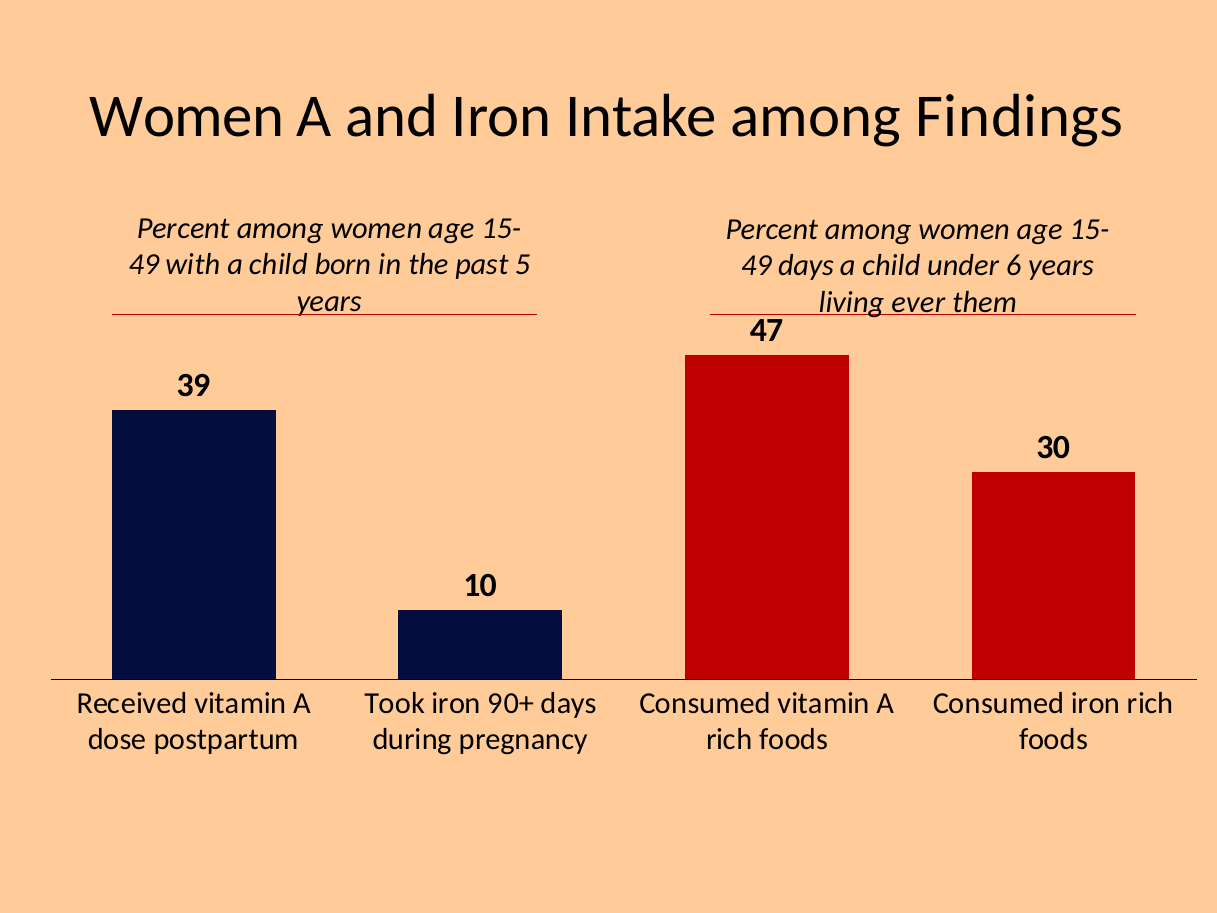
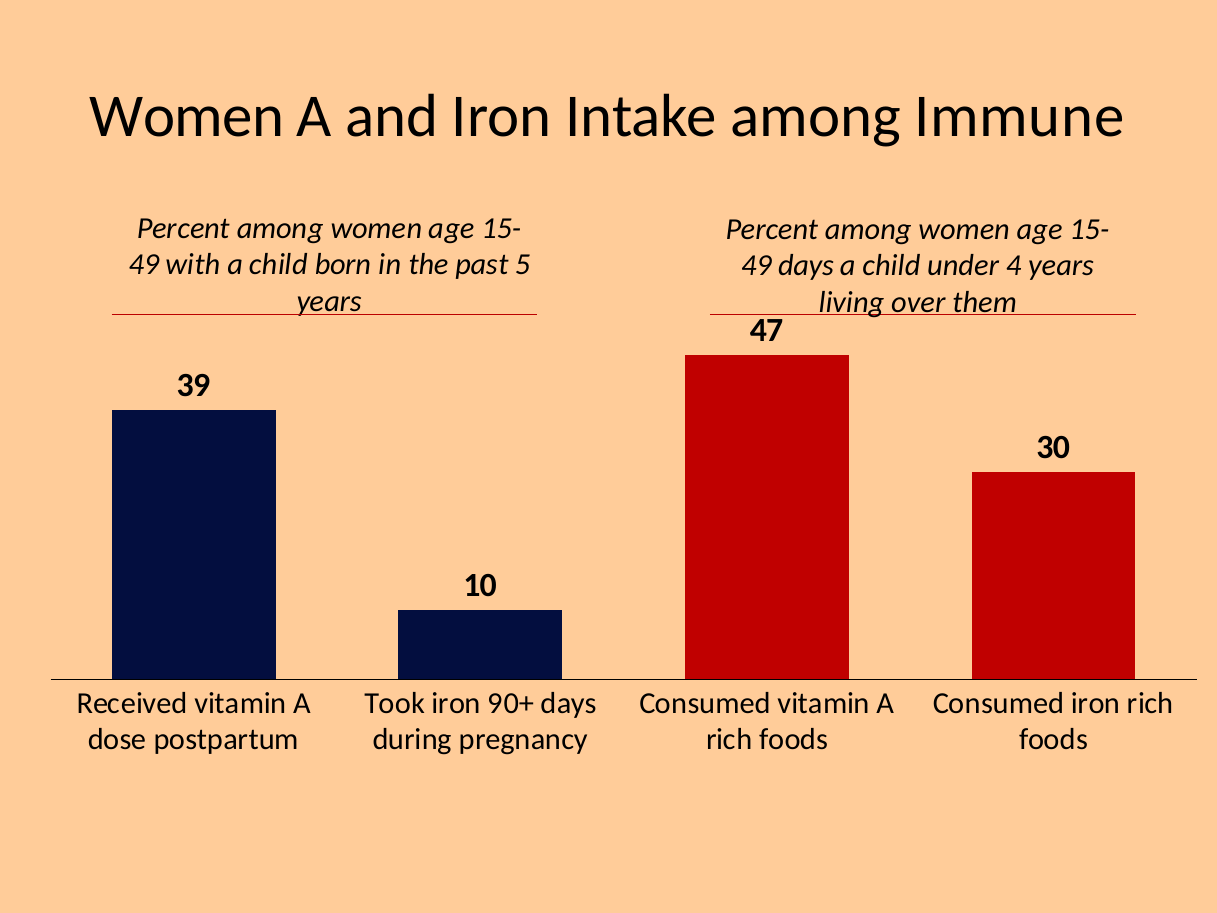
Findings: Findings -> Immune
6: 6 -> 4
ever: ever -> over
